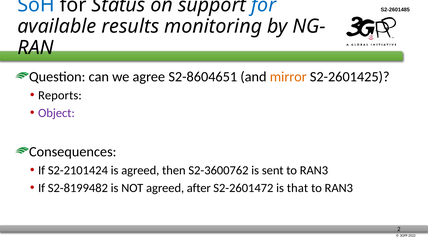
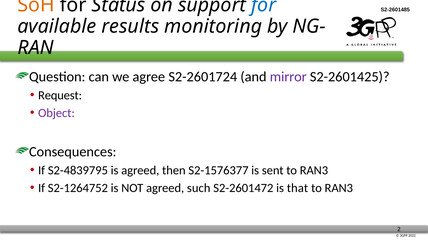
SoH colour: blue -> orange
S2-8604651: S2-8604651 -> S2-2601724
mirror colour: orange -> purple
Reports: Reports -> Request
S2-2101424: S2-2101424 -> S2-4839795
S2-3600762: S2-3600762 -> S2-1576377
S2-8199482: S2-8199482 -> S2-1264752
after: after -> such
